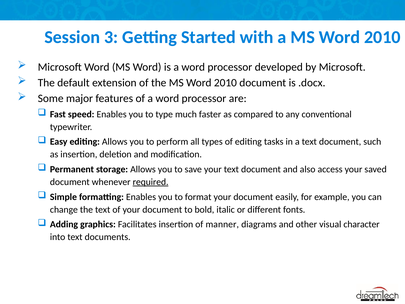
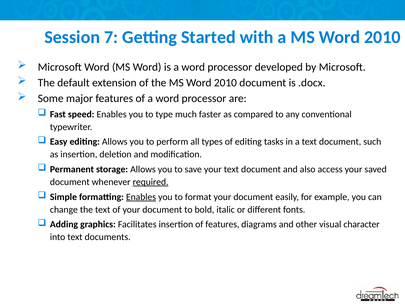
3: 3 -> 7
Enables at (141, 197) underline: none -> present
of manner: manner -> features
